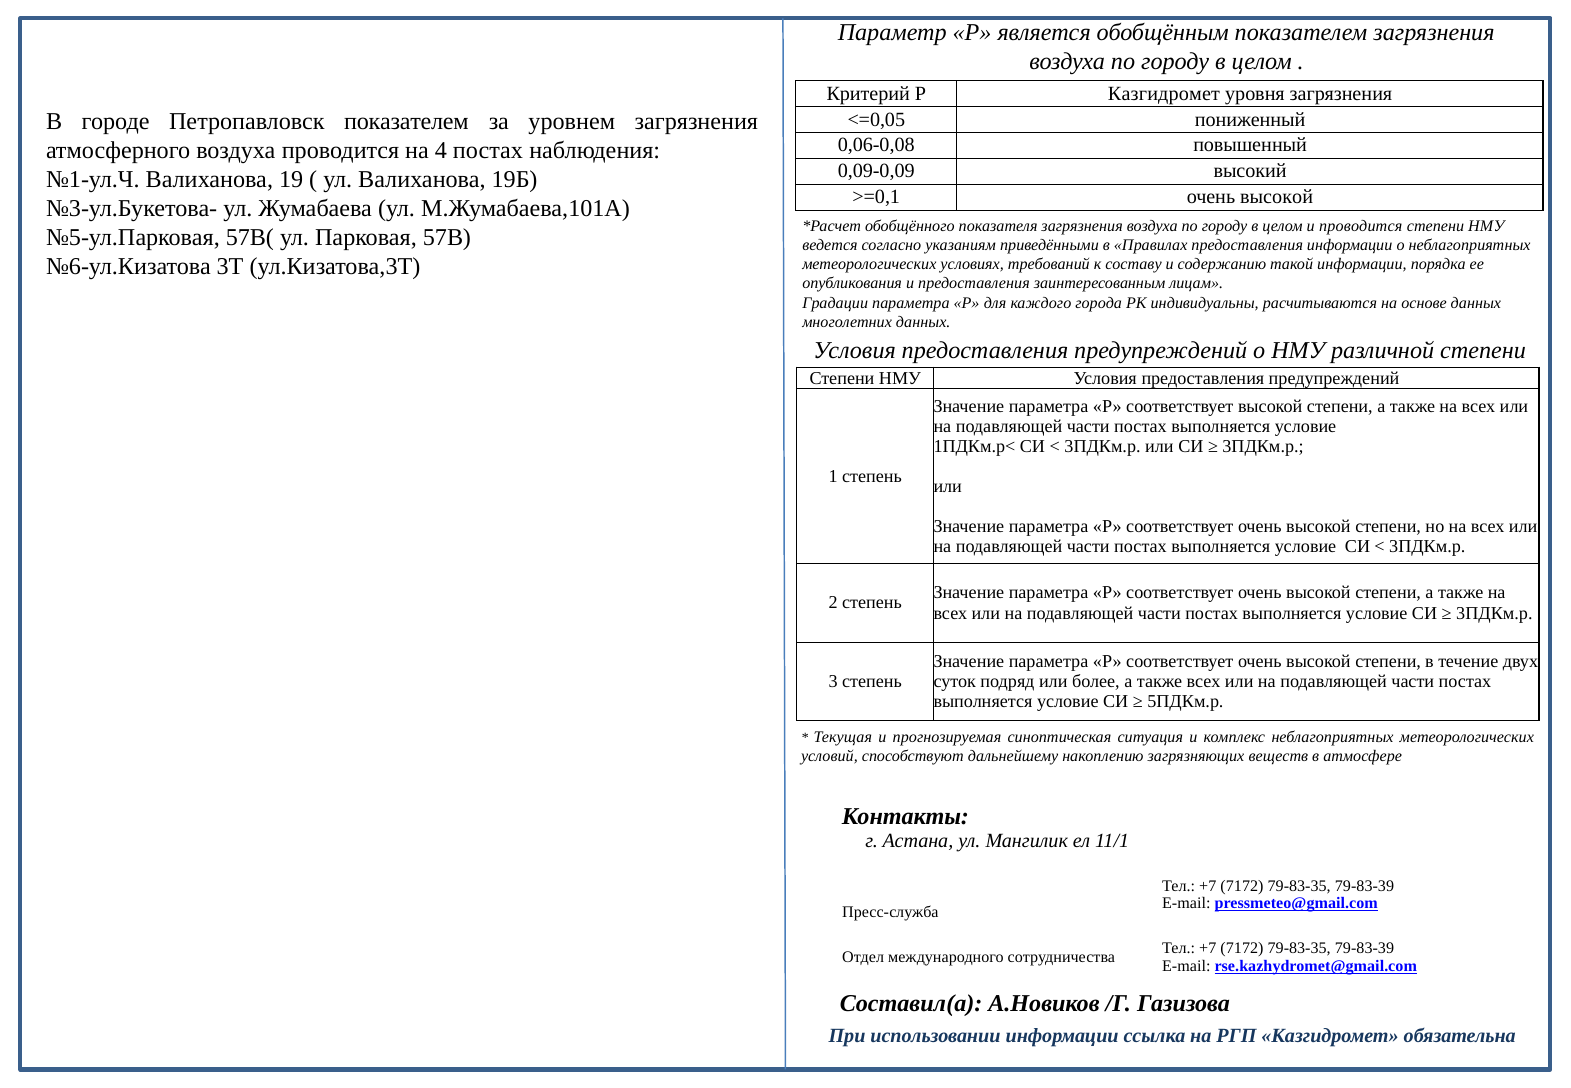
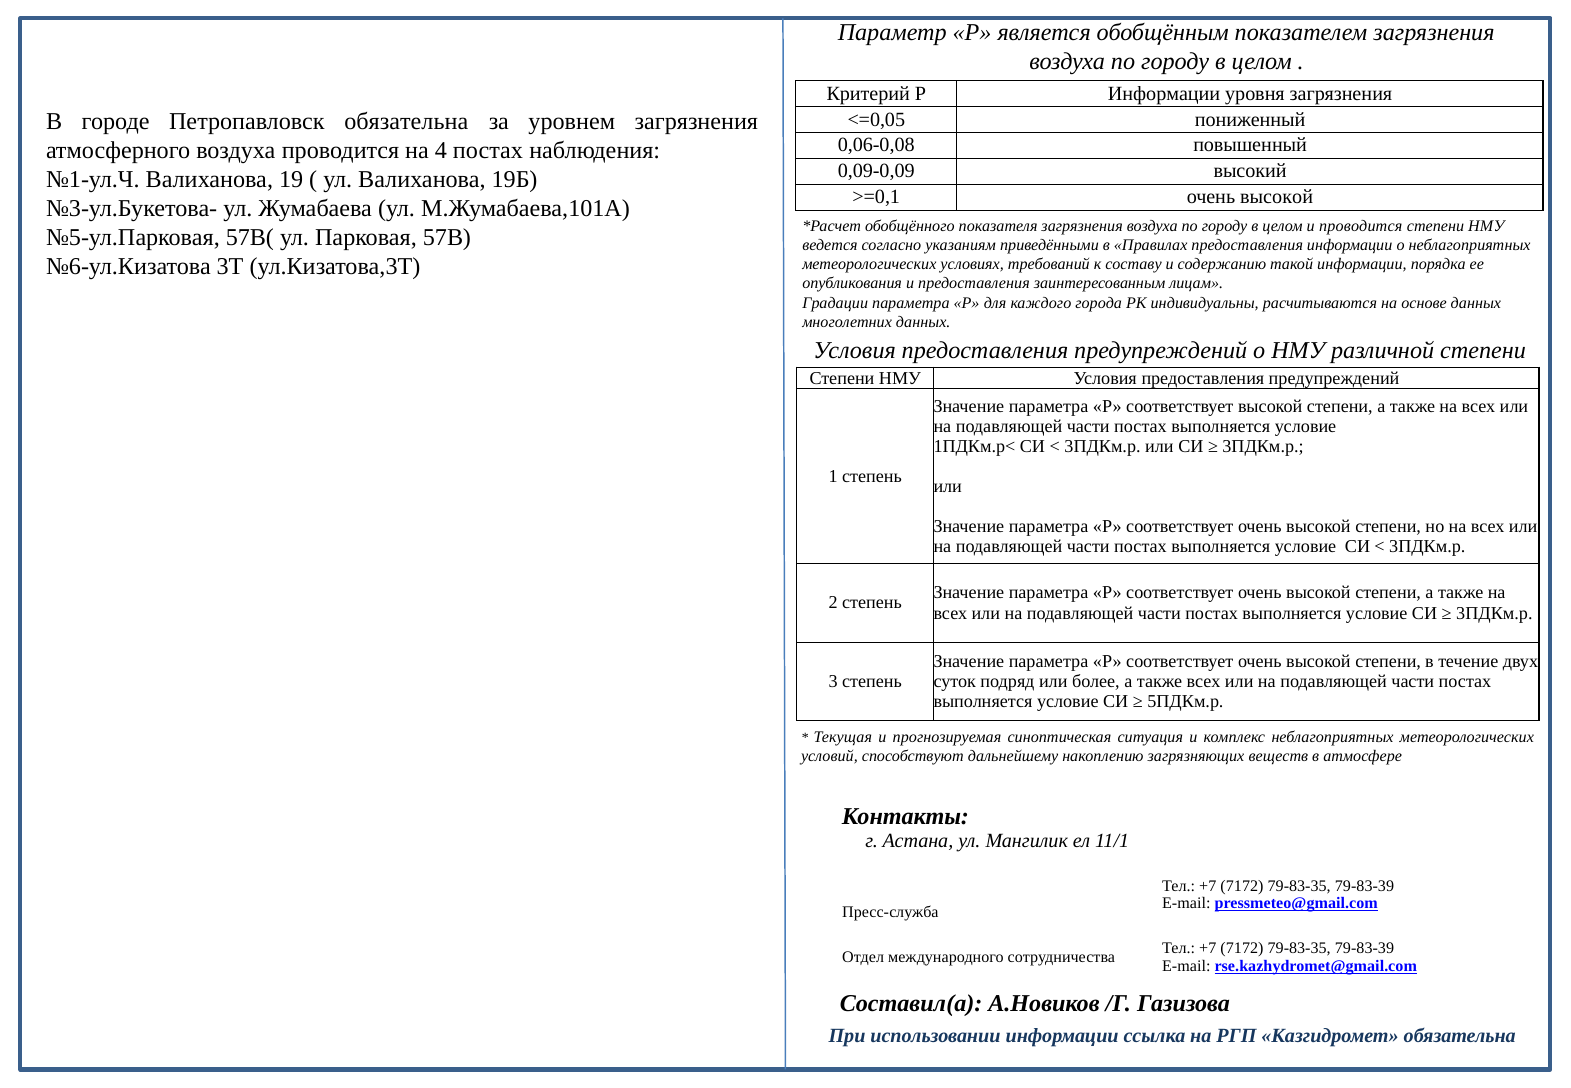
Р Казгидромет: Казгидромет -> Информации
Петропавловск показателем: показателем -> обязательна
